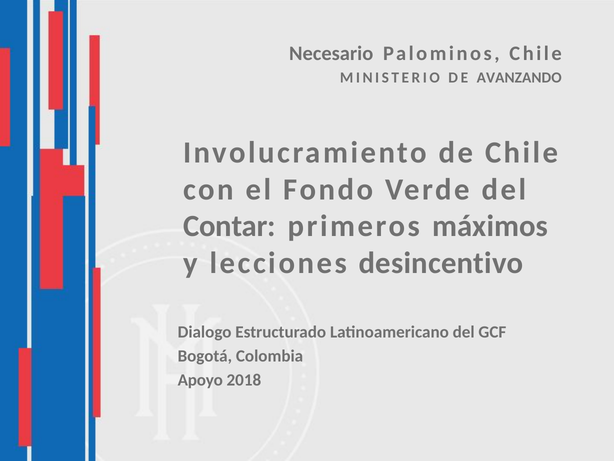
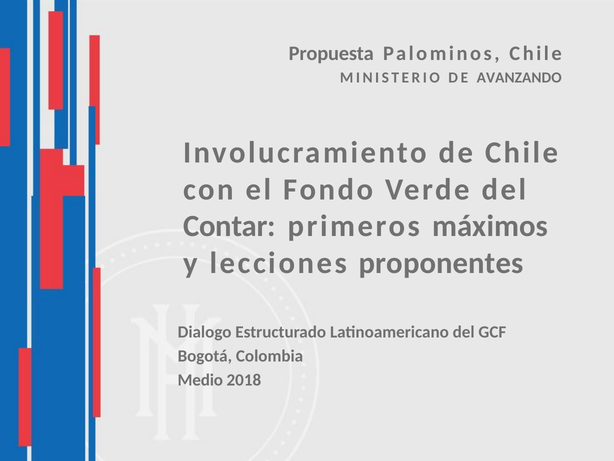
Necesario: Necesario -> Propuesta
desincentivo: desincentivo -> proponentes
Apoyo: Apoyo -> Medio
